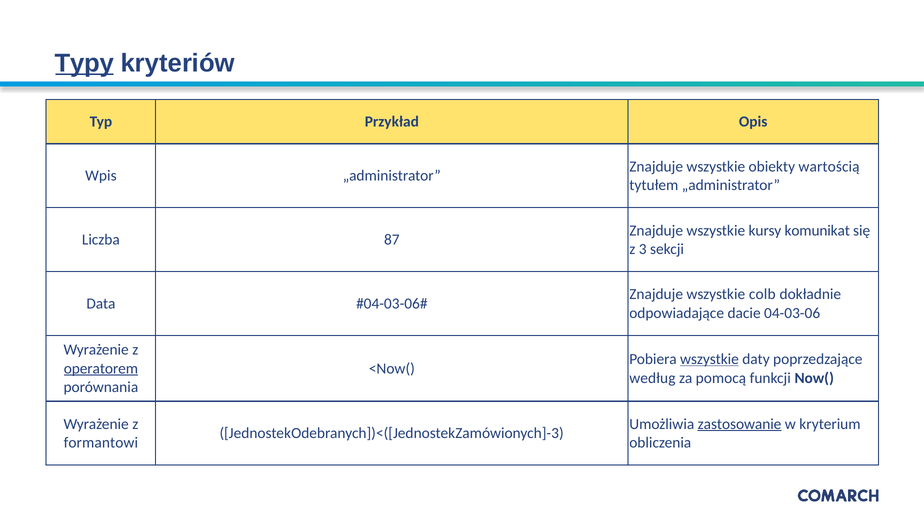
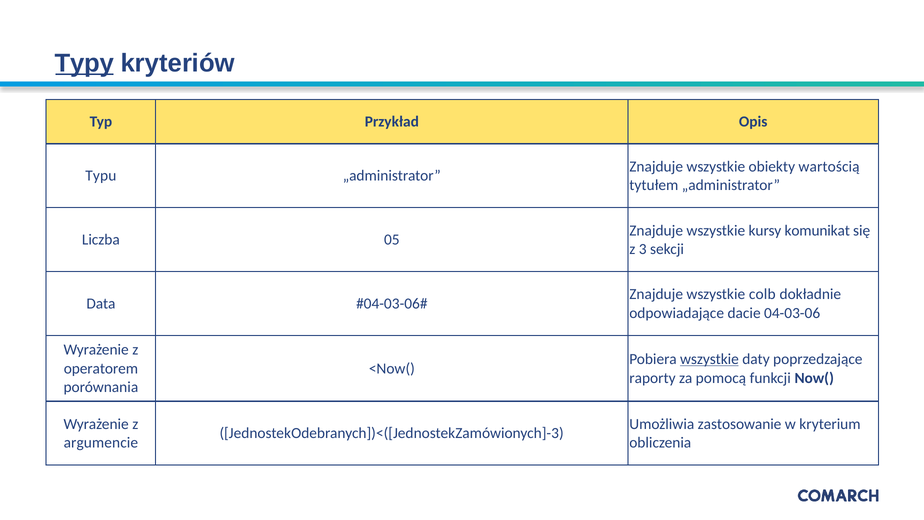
Wpis: Wpis -> Typu
87: 87 -> 05
operatorem underline: present -> none
według: według -> raporty
zastosowanie underline: present -> none
formantowi: formantowi -> argumencie
